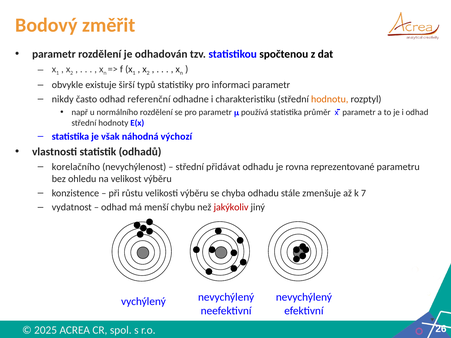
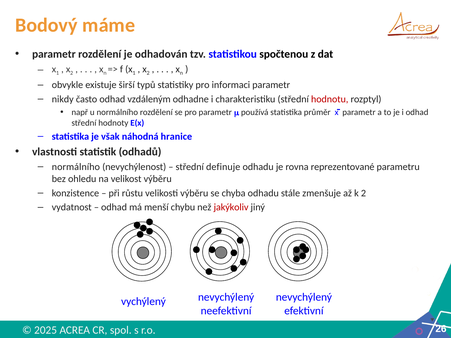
změřit: změřit -> máme
referenční: referenční -> vzdáleným
hodnotu colour: orange -> red
výchozí: výchozí -> hranice
korelačního at (76, 167): korelačního -> normálního
přidávat: přidávat -> definuje
k 7: 7 -> 2
